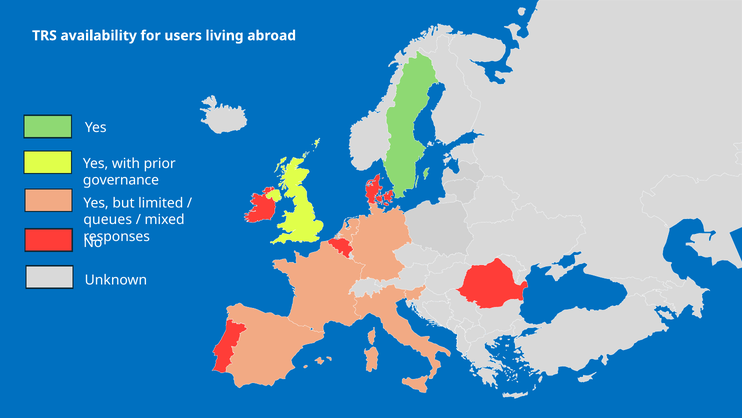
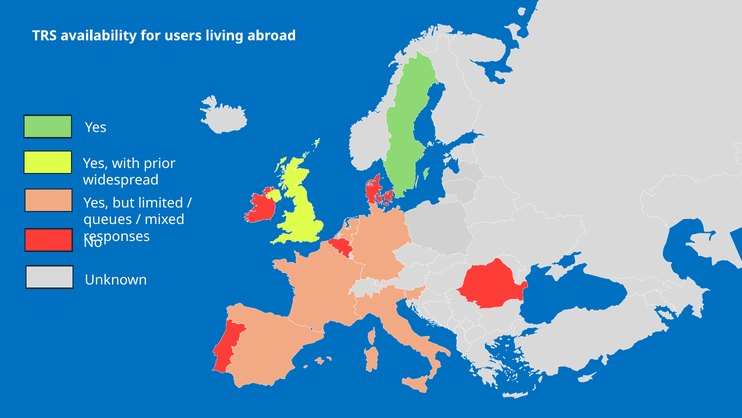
governance: governance -> widespread
